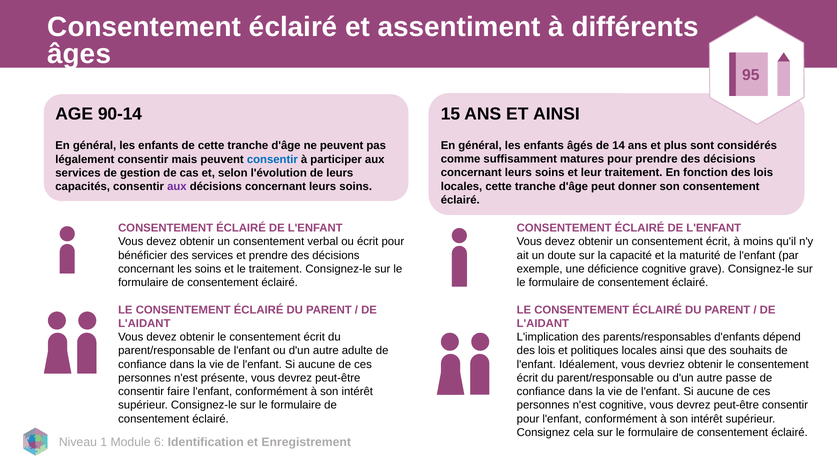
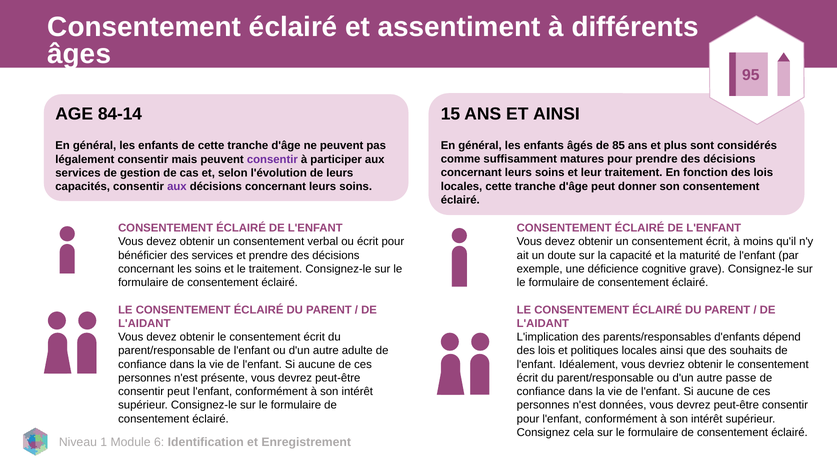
90-14: 90-14 -> 84-14
14: 14 -> 85
consentir at (272, 159) colour: blue -> purple
consentir faire: faire -> peut
n'est cognitive: cognitive -> données
